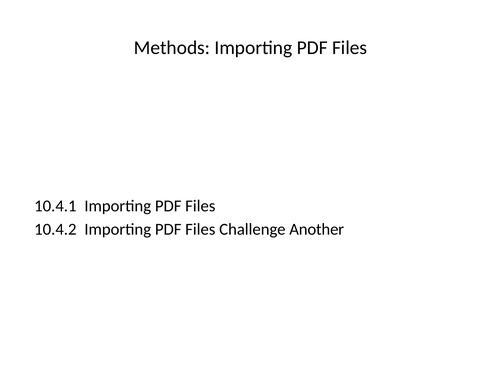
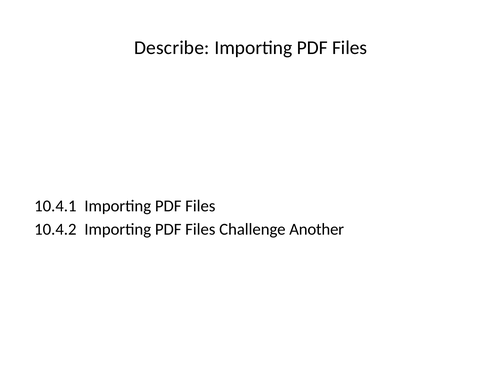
Methods: Methods -> Describe
